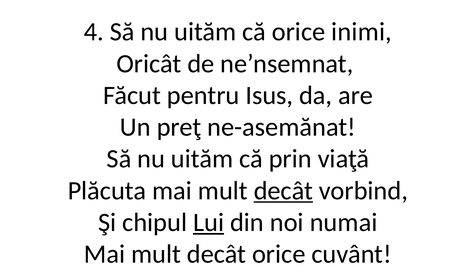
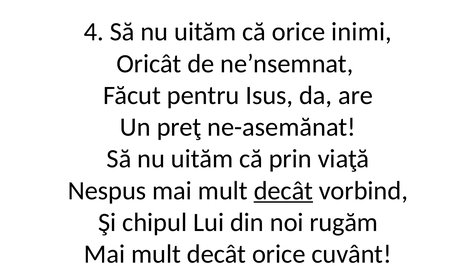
Plăcuta: Plăcuta -> Nespus
Lui underline: present -> none
numai: numai -> rugăm
